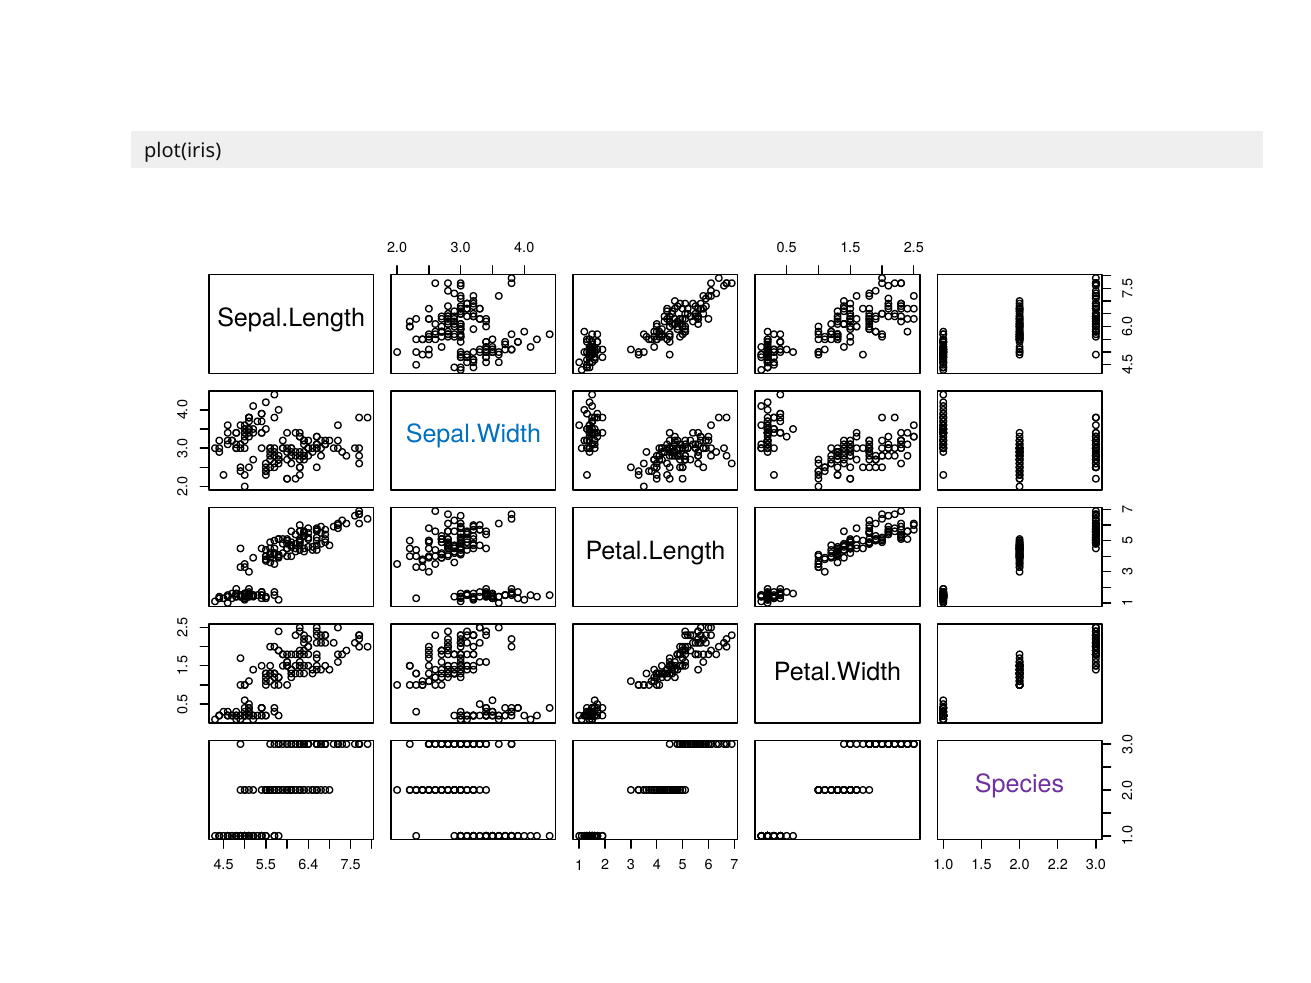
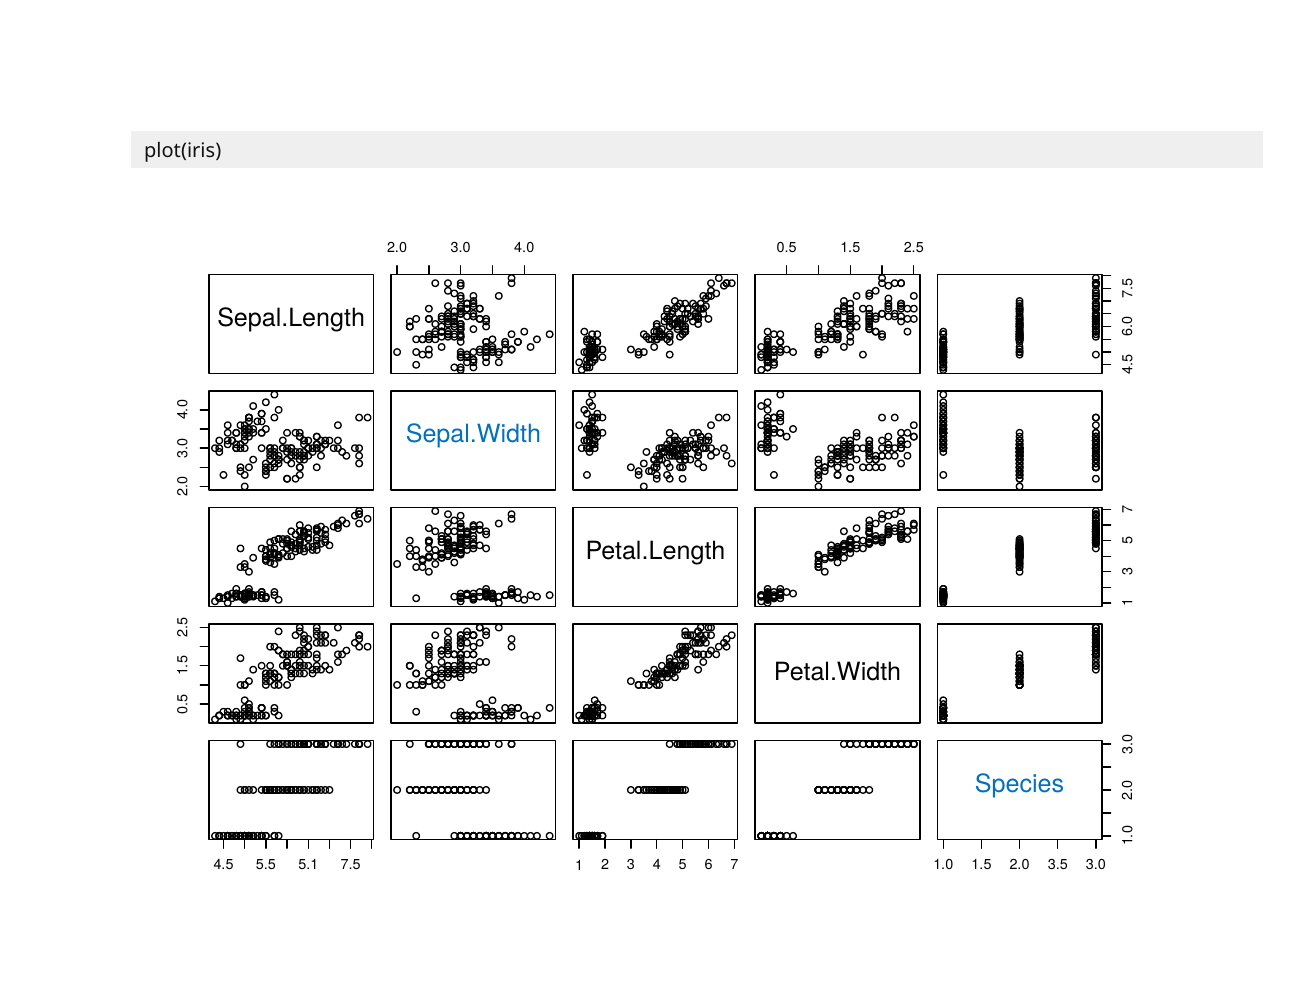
Species colour: purple -> blue
6.4: 6.4 -> 5.1
2.2: 2.2 -> 3.5
